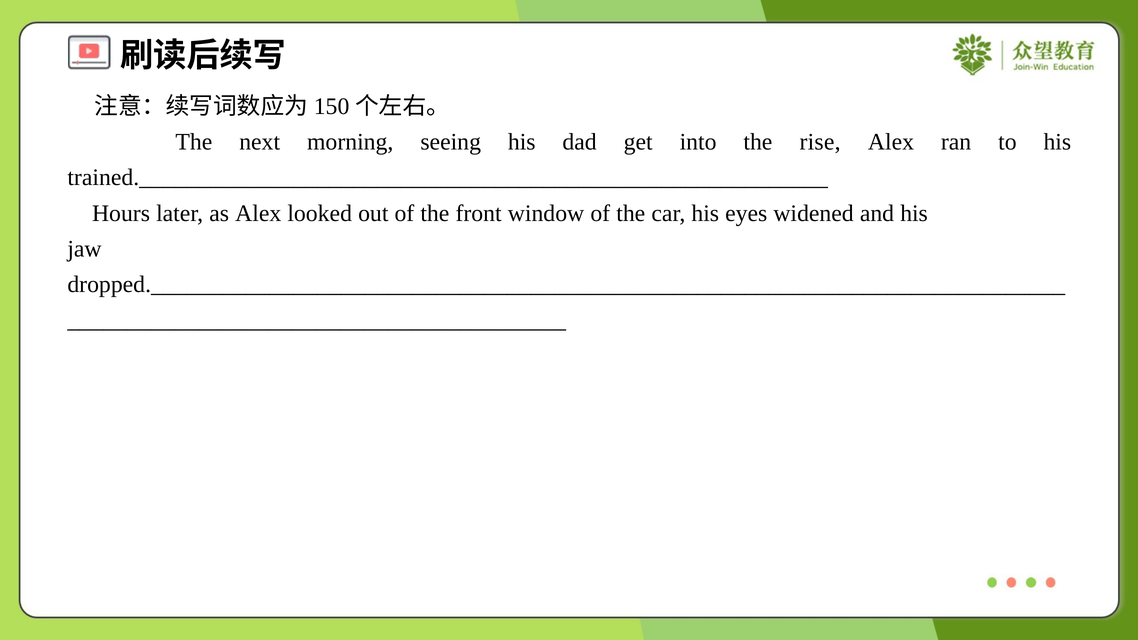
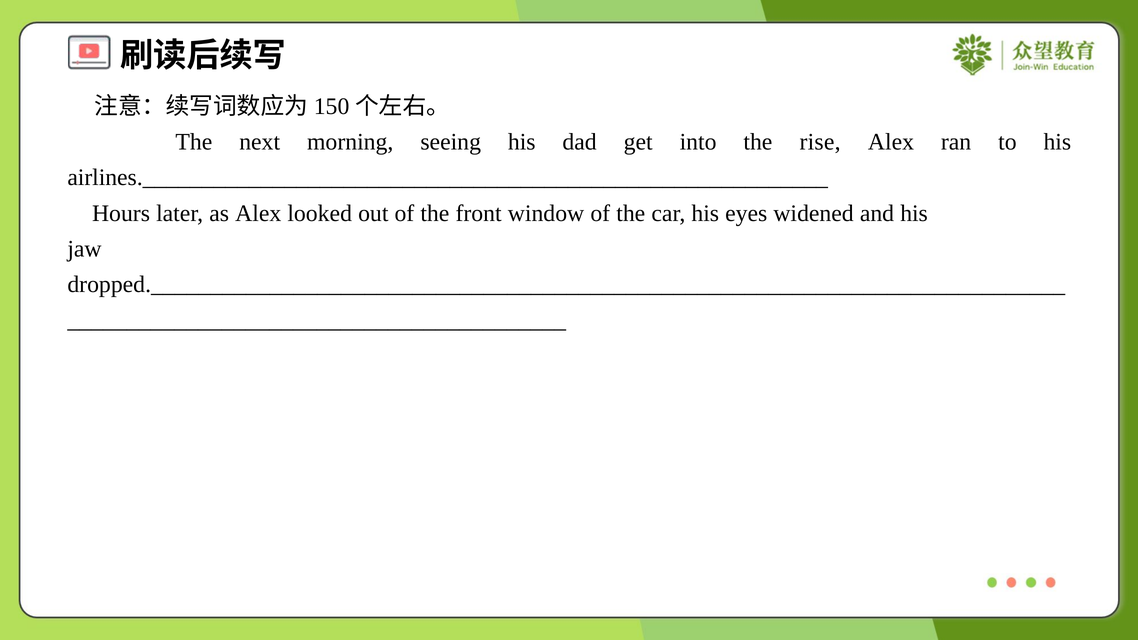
trained.__________________________________________________________: trained.__________________________________________________________ -> airlines.__________________________________________________________
